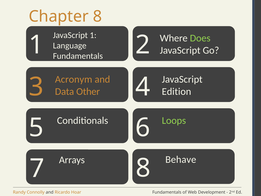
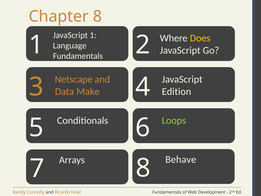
Does colour: light green -> yellow
Acronym: Acronym -> Netscape
Other: Other -> Make
